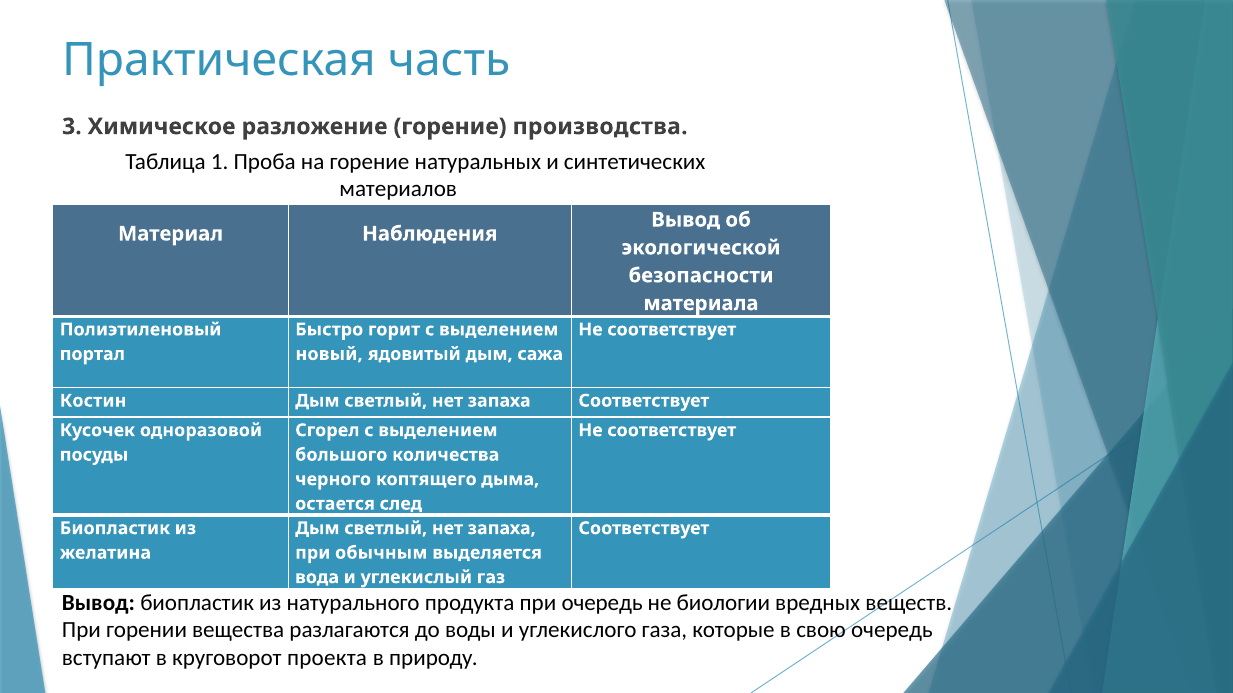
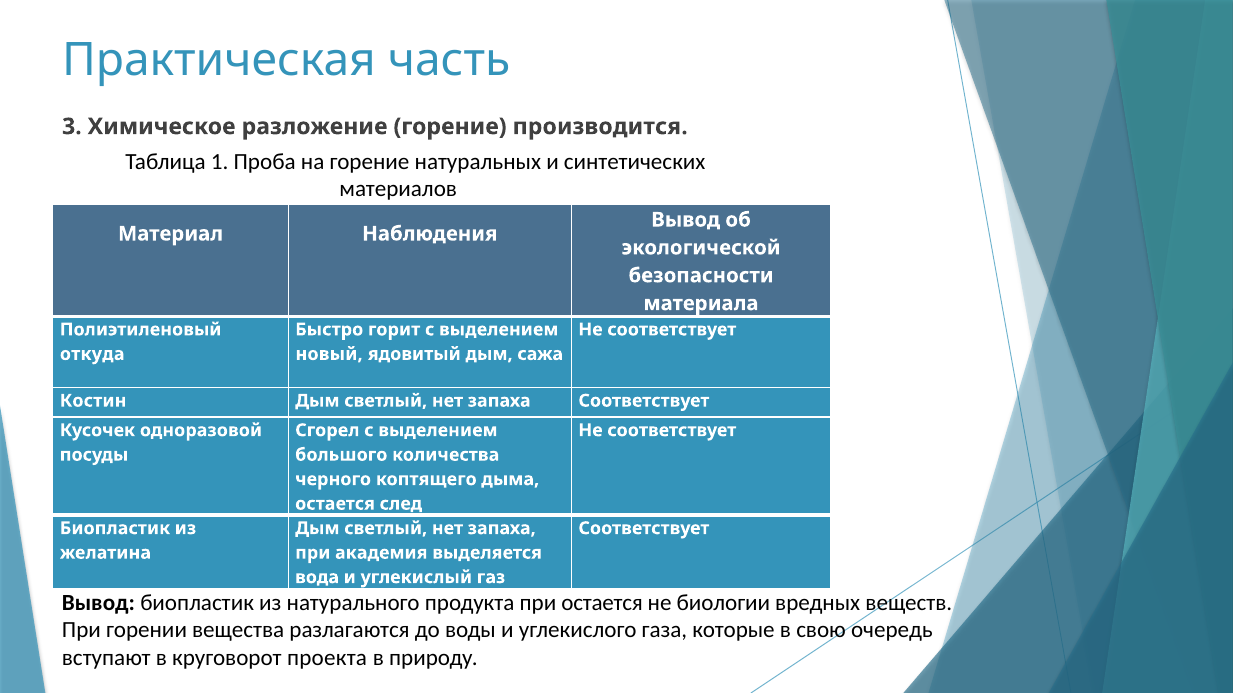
производства: производства -> производится
портал: портал -> откуда
обычным: обычным -> академия
при очередь: очередь -> остается
